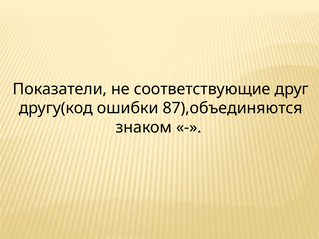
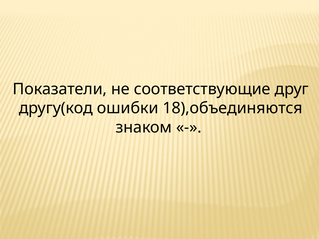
87),объединяются: 87),объединяются -> 18),объединяются
